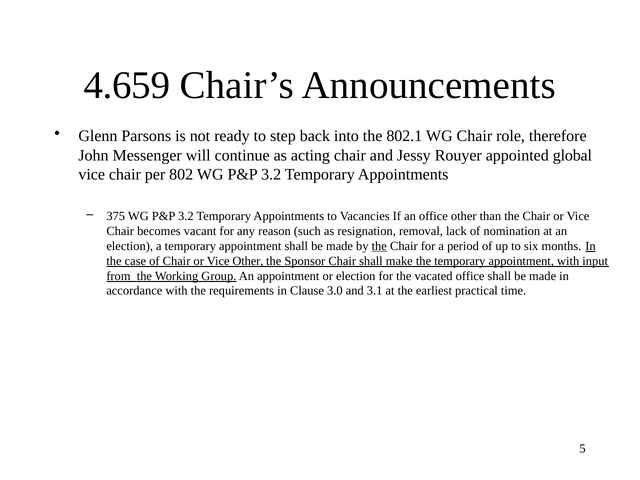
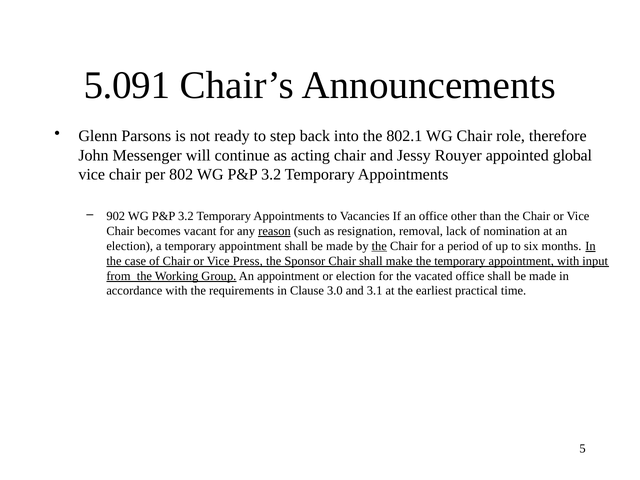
4.659: 4.659 -> 5.091
375: 375 -> 902
reason underline: none -> present
Vice Other: Other -> Press
